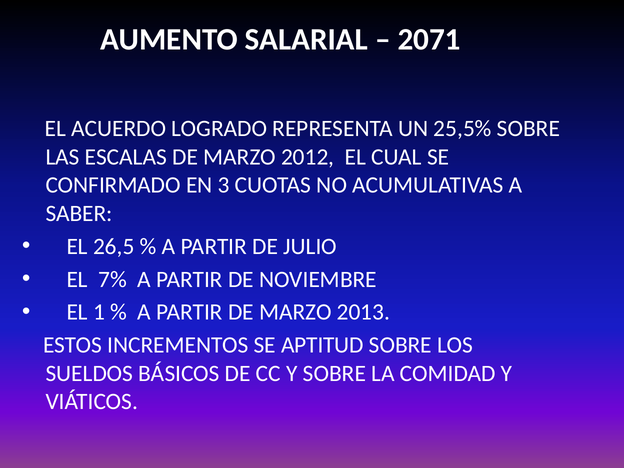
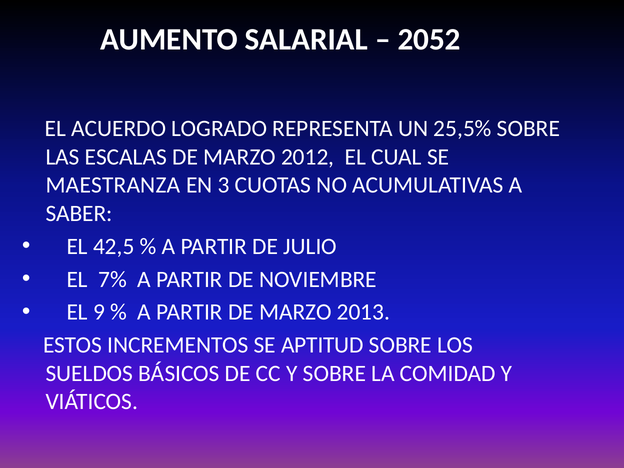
2071: 2071 -> 2052
CONFIRMADO: CONFIRMADO -> MAESTRANZA
26,5: 26,5 -> 42,5
1: 1 -> 9
